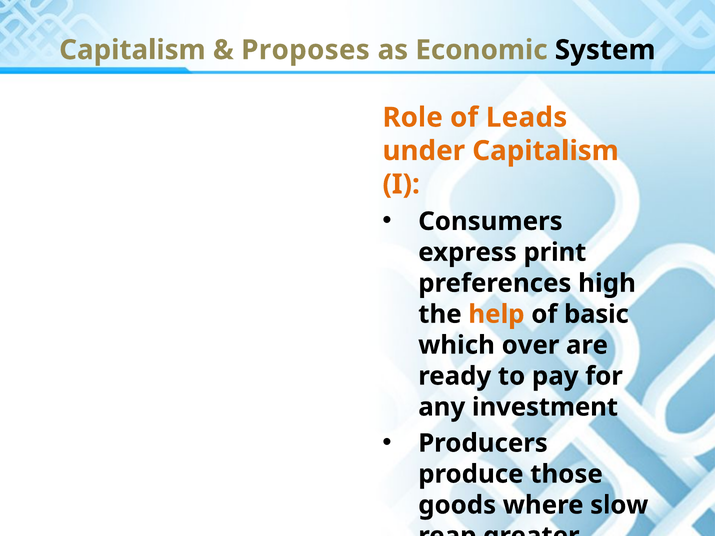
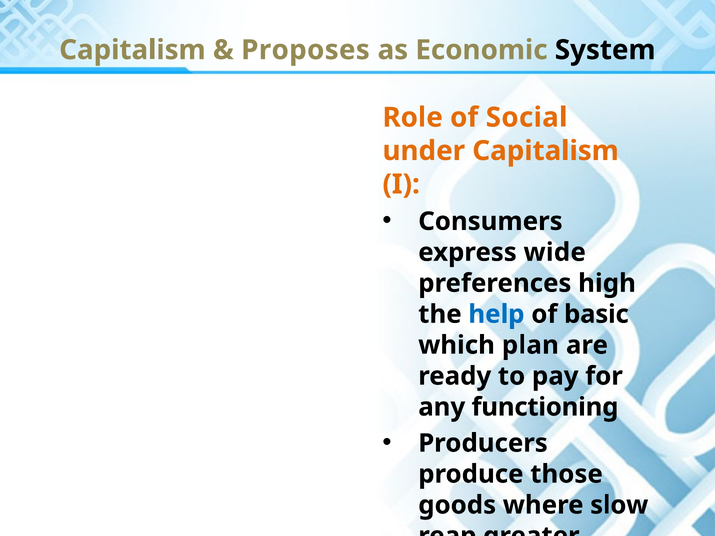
Leads: Leads -> Social
print: print -> wide
help colour: orange -> blue
over: over -> plan
investment: investment -> functioning
